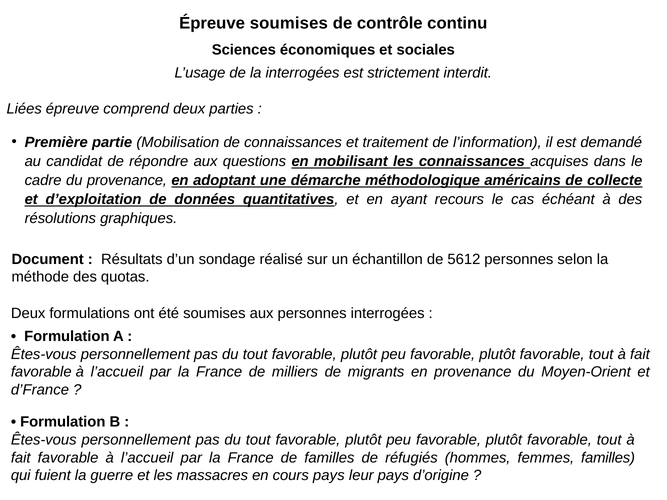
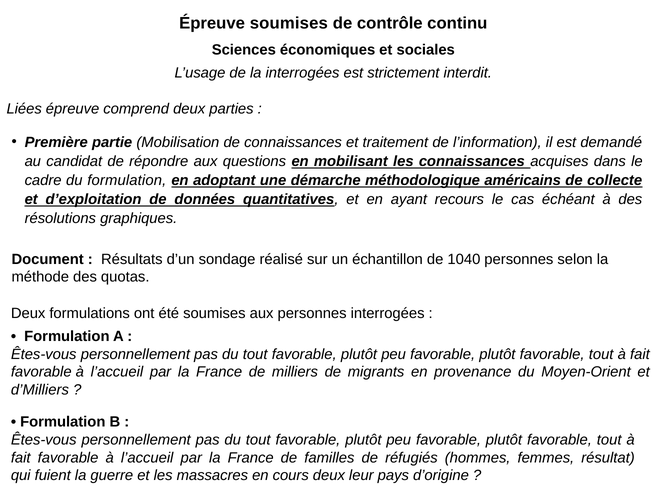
du provenance: provenance -> formulation
5612: 5612 -> 1040
d’France: d’France -> d’Milliers
femmes familles: familles -> résultat
cours pays: pays -> deux
